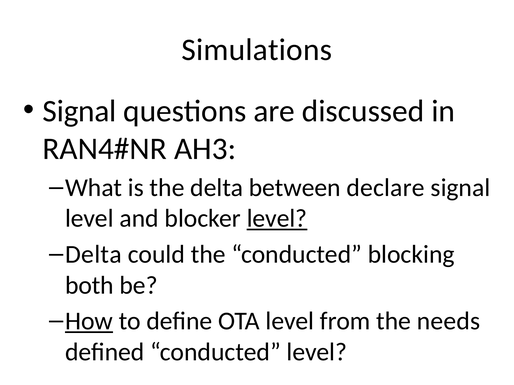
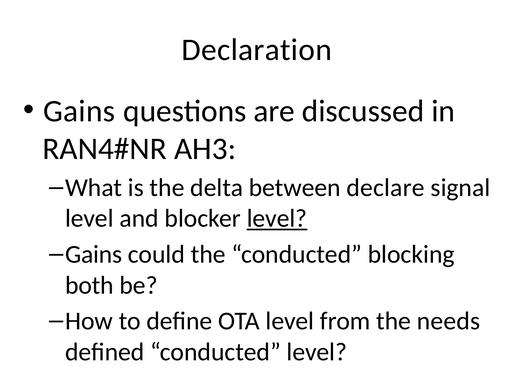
Simulations: Simulations -> Declaration
Signal at (80, 111): Signal -> Gains
Delta at (93, 255): Delta -> Gains
How underline: present -> none
